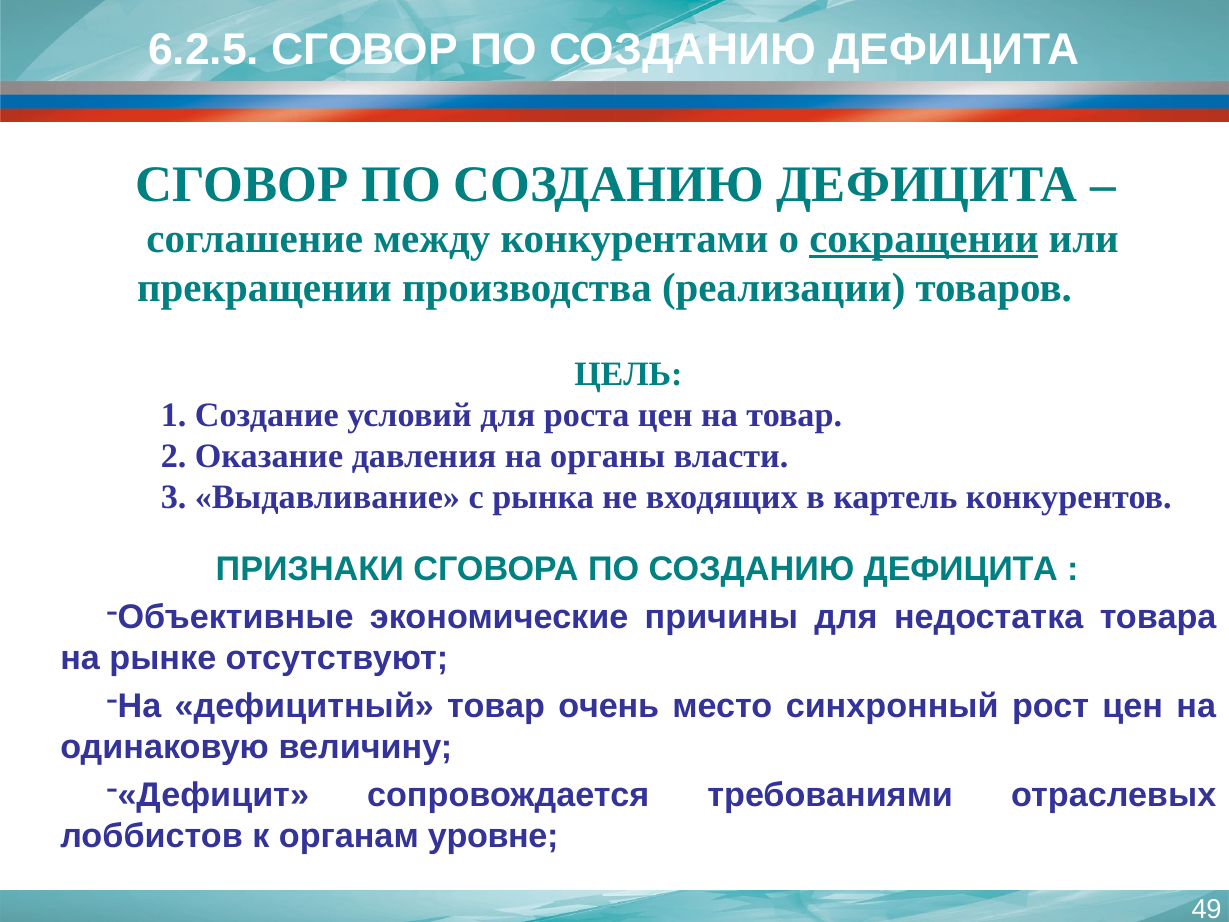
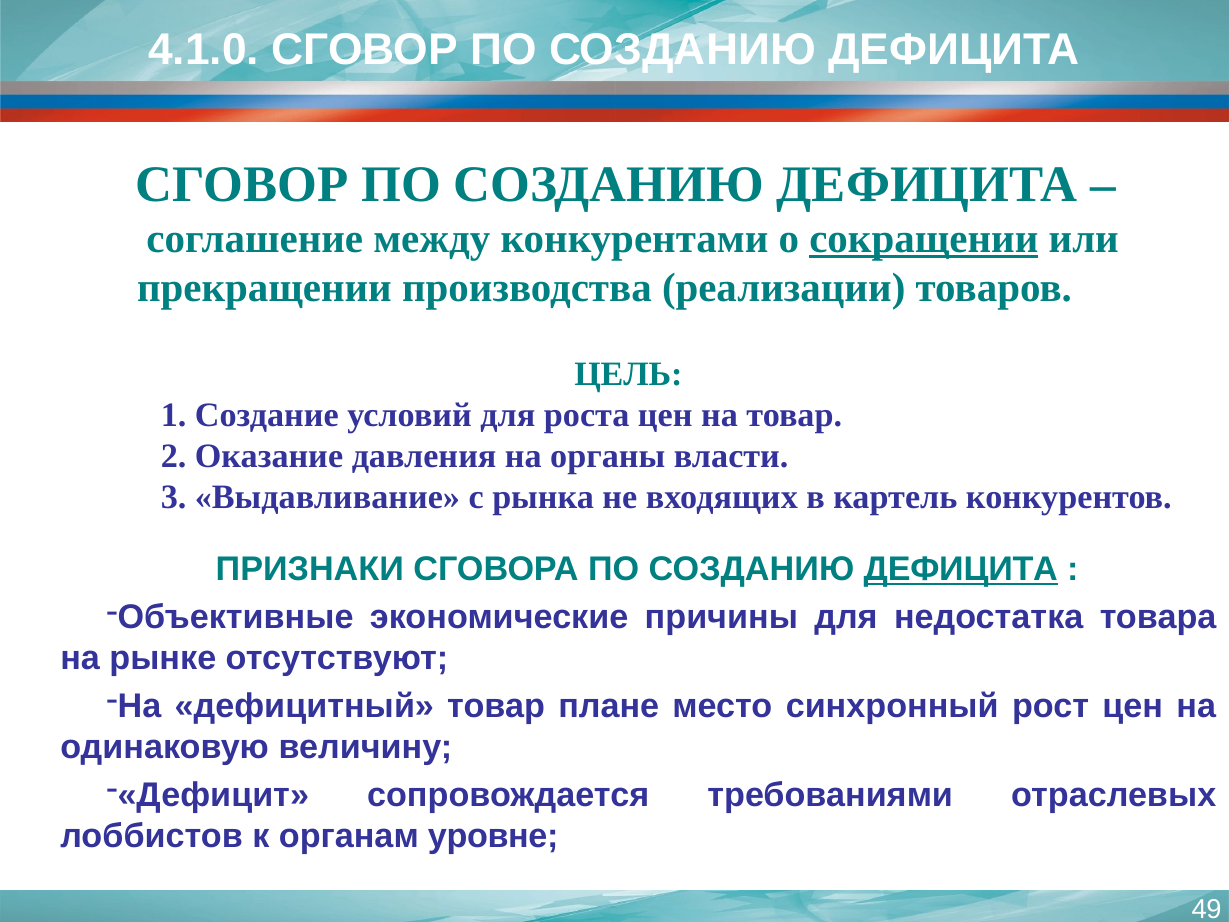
6.2.5: 6.2.5 -> 4.1.0
ДЕФИЦИТА at (961, 569) underline: none -> present
очень: очень -> плане
